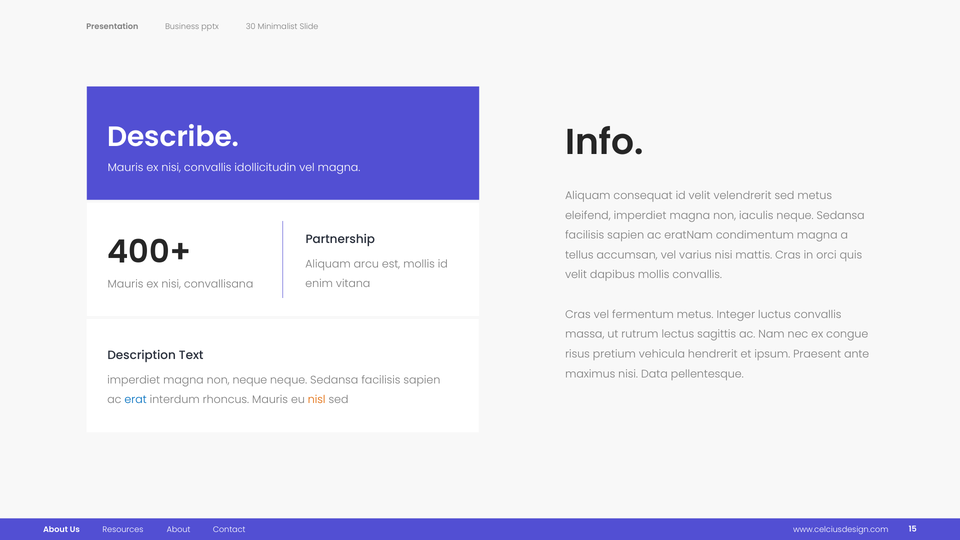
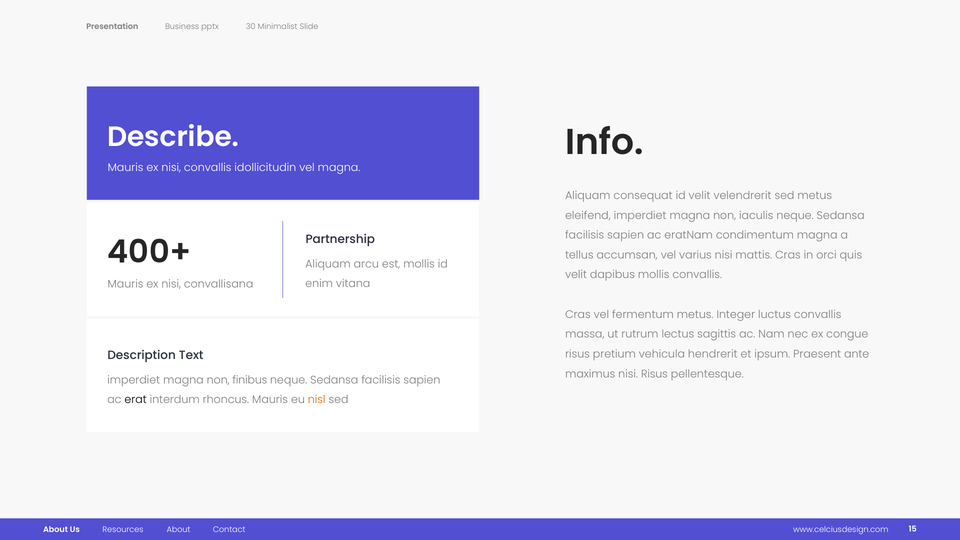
nisi Data: Data -> Risus
non neque: neque -> finibus
erat colour: blue -> black
